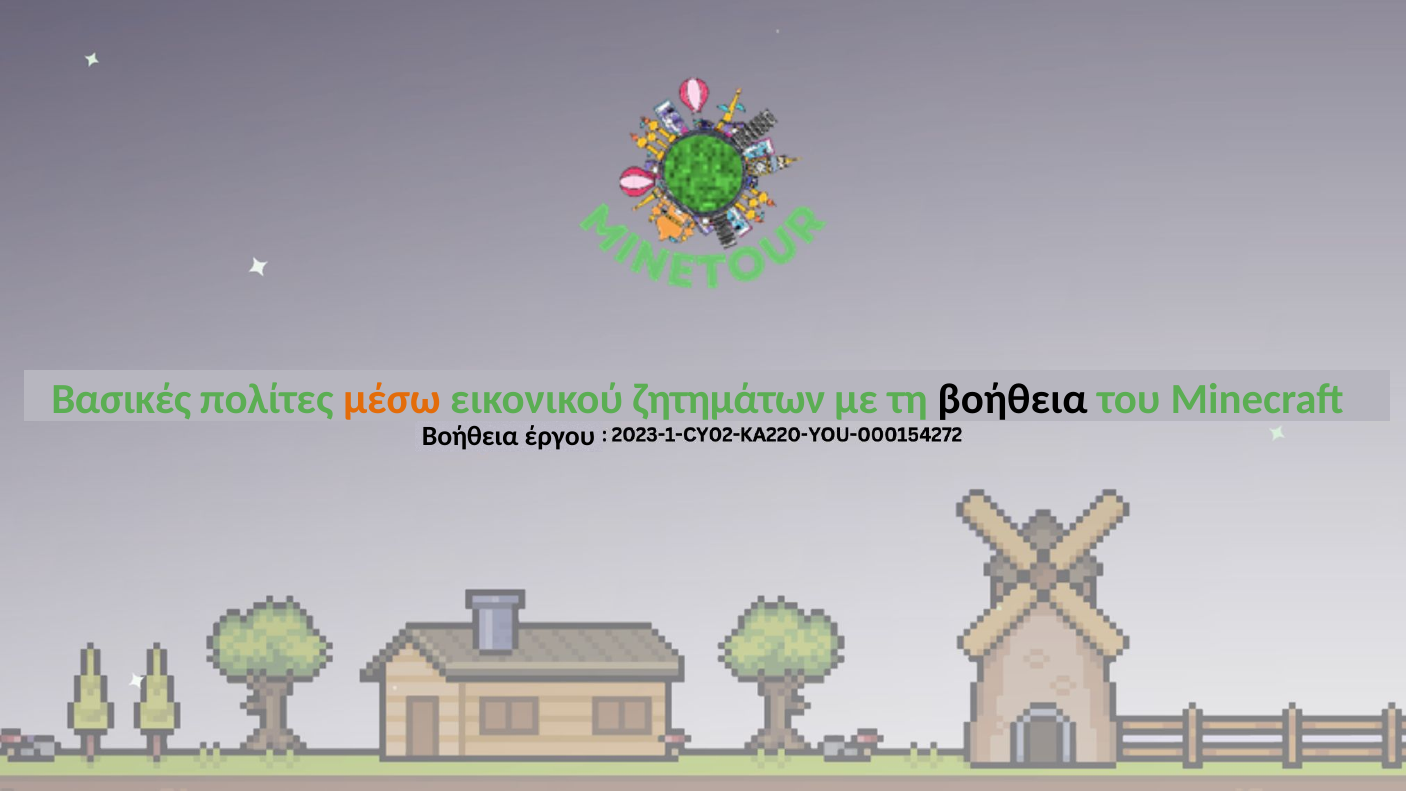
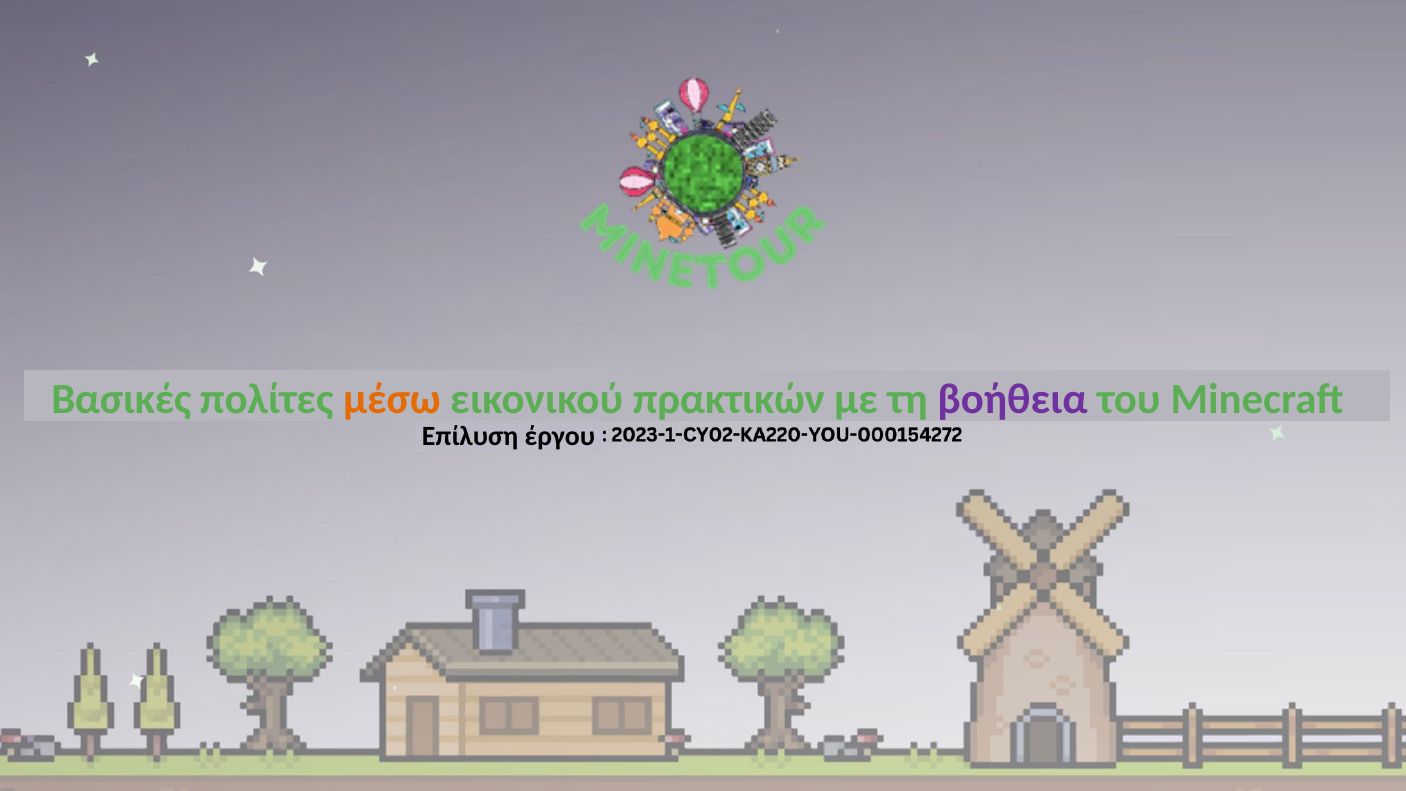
ζητημάτων: ζητημάτων -> πρακτικών
βοήθεια at (1013, 399) colour: black -> purple
Βοήθεια at (470, 436): Βοήθεια -> Επίλυση
